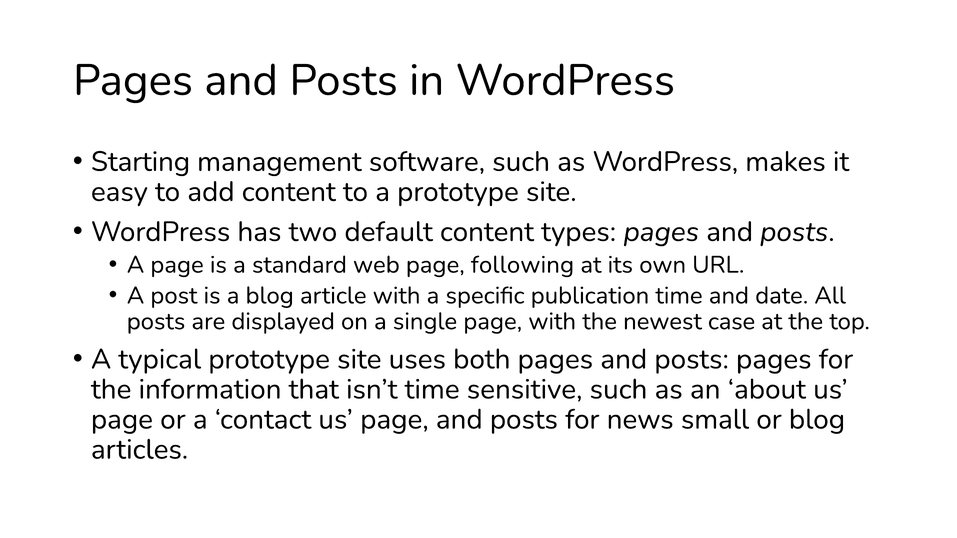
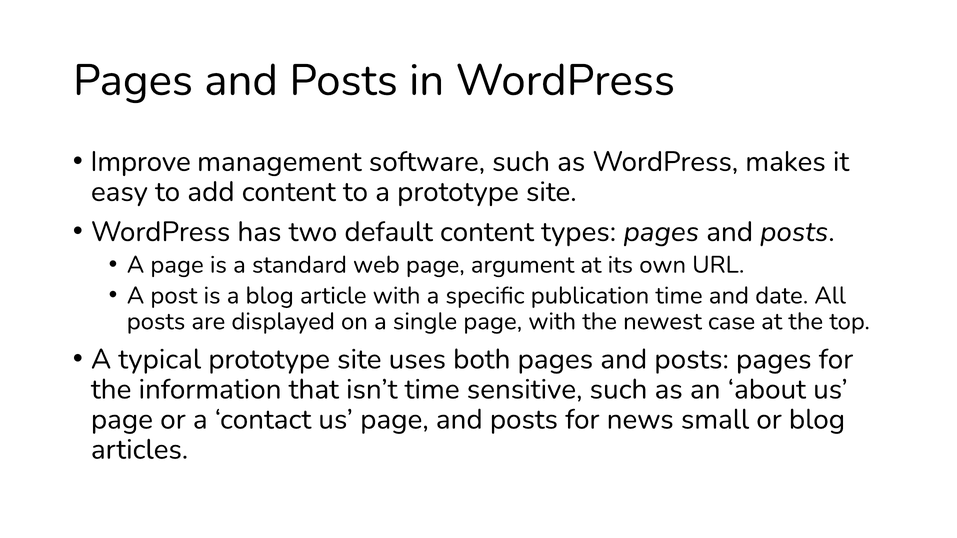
Starting: Starting -> Improve
following: following -> argument
